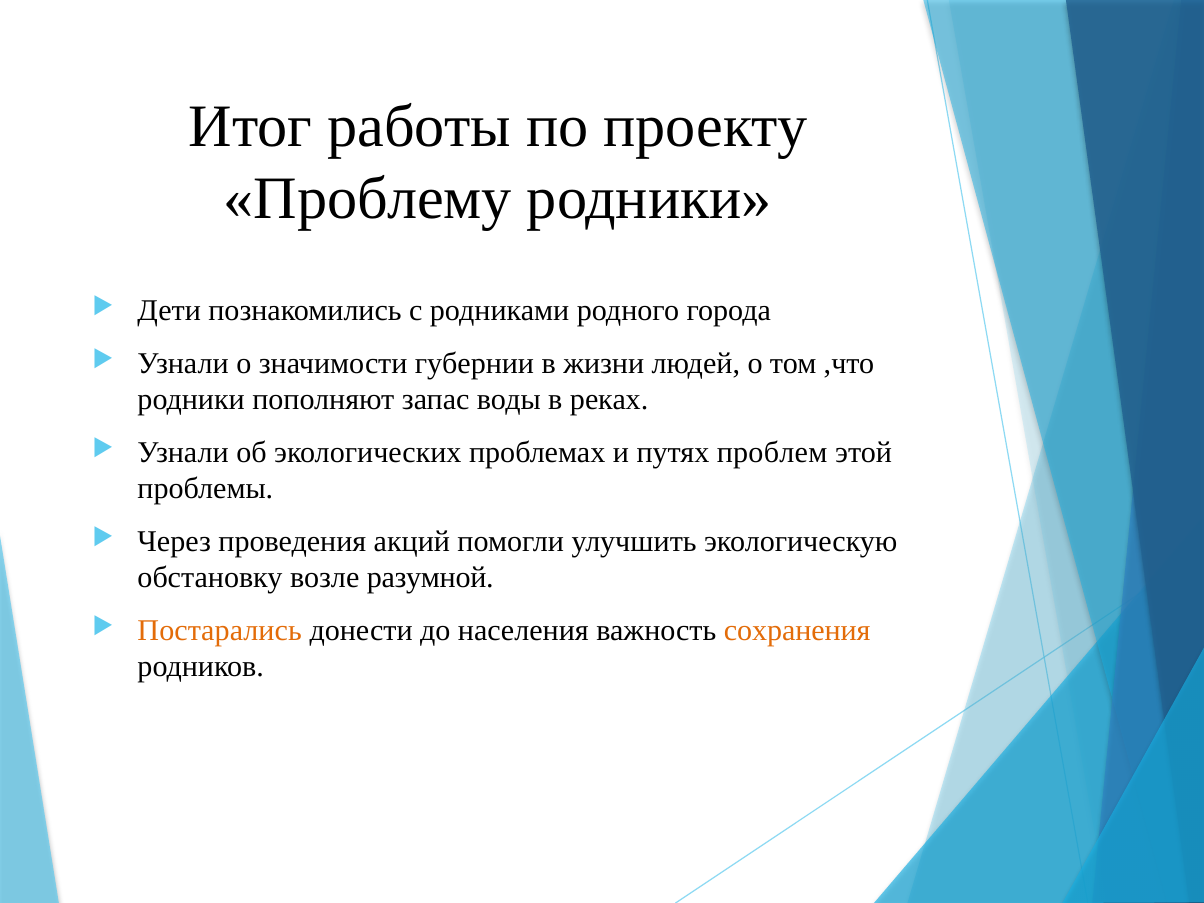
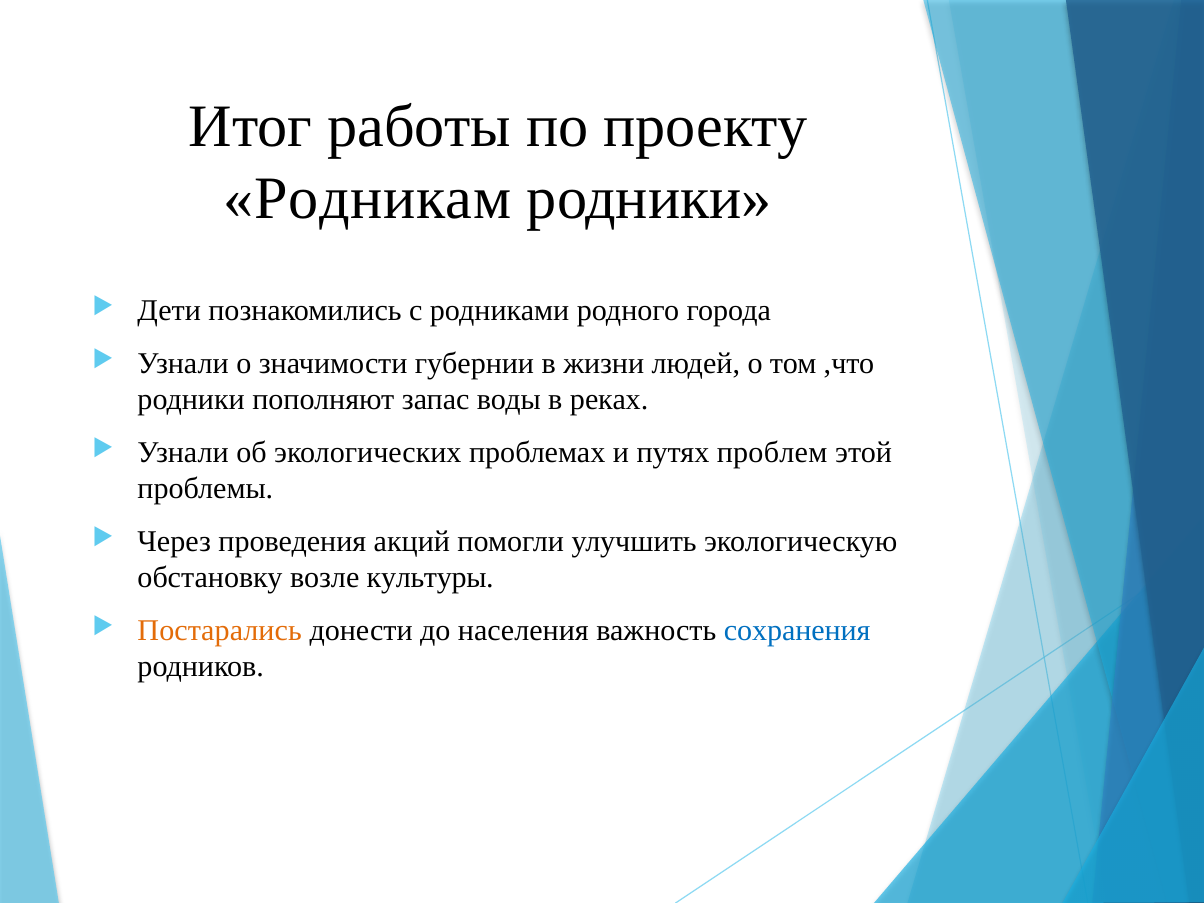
Проблему: Проблему -> Родникам
разумной: разумной -> культуры
сохранения colour: orange -> blue
